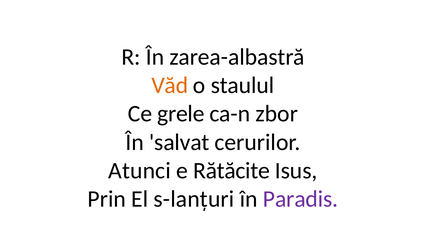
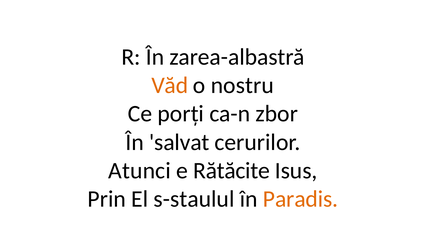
staulul: staulul -> nostru
grele: grele -> porți
s-lanțuri: s-lanțuri -> s-staulul
Paradis colour: purple -> orange
